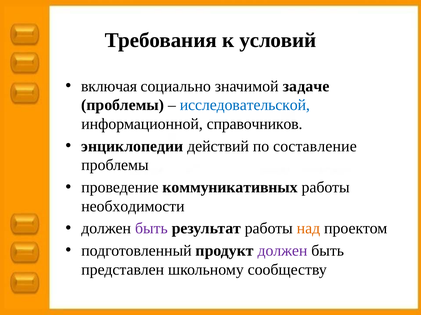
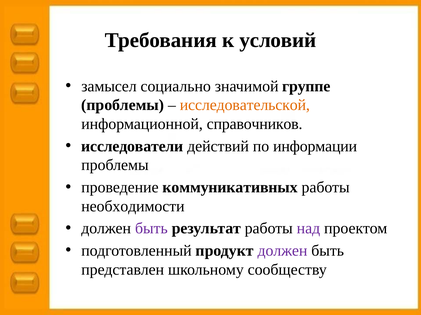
включая: включая -> замысел
задаче: задаче -> группе
исследовательской colour: blue -> orange
энциклопедии: энциклопедии -> исследователи
составление: составление -> информации
над colour: orange -> purple
